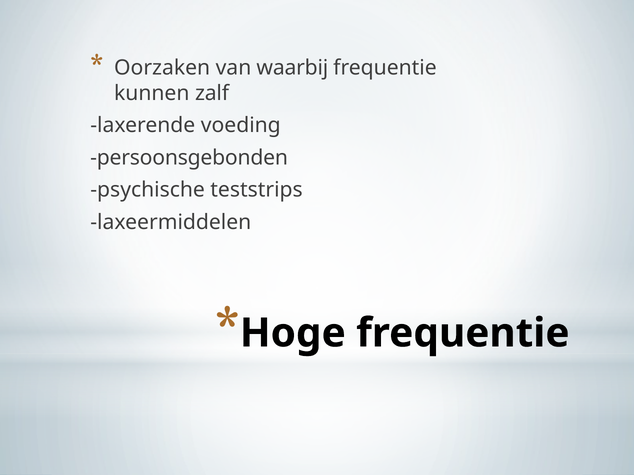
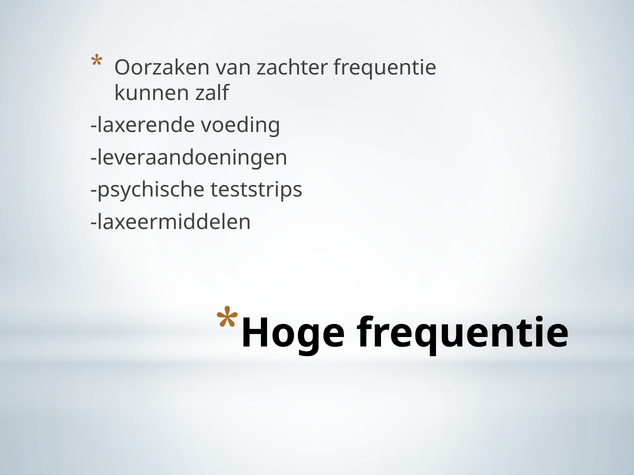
waarbij: waarbij -> zachter
persoonsgebonden: persoonsgebonden -> leveraandoeningen
